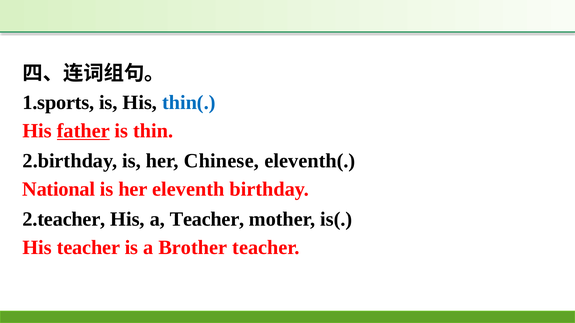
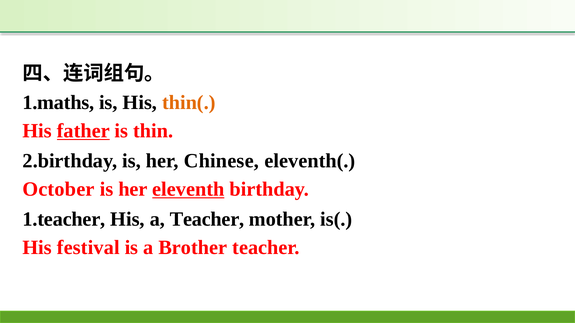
1.sports: 1.sports -> 1.maths
thin( colour: blue -> orange
National: National -> October
eleventh underline: none -> present
2.teacher: 2.teacher -> 1.teacher
His teacher: teacher -> festival
